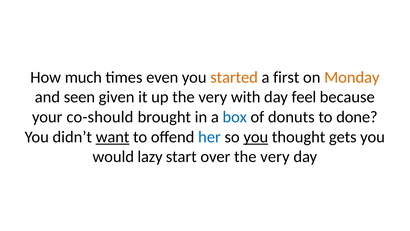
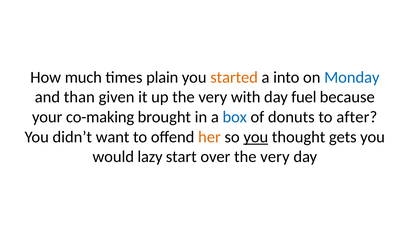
even: even -> plain
first: first -> into
Monday colour: orange -> blue
seen: seen -> than
feel: feel -> fuel
co-should: co-should -> co-making
done: done -> after
want underline: present -> none
her colour: blue -> orange
